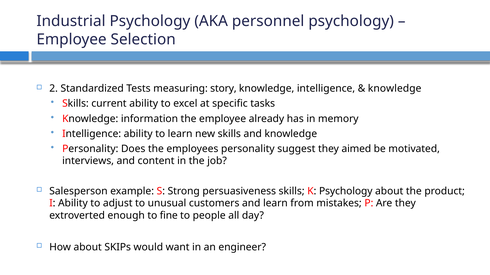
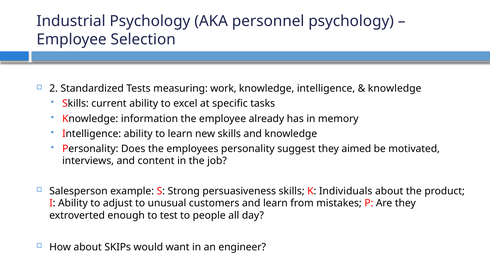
story: story -> work
K Psychology: Psychology -> Individuals
fine: fine -> test
